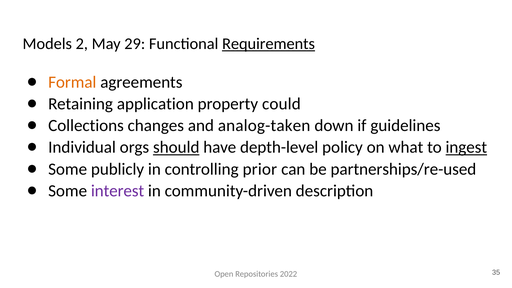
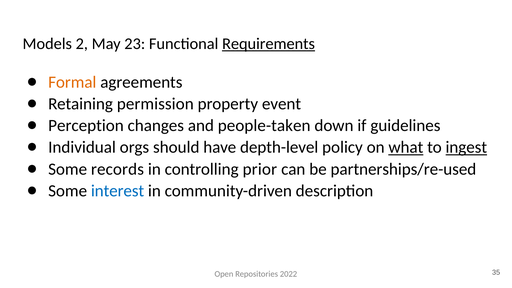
29: 29 -> 23
application: application -> permission
could: could -> event
Collections: Collections -> Perception
analog-taken: analog-taken -> people-taken
should underline: present -> none
what underline: none -> present
publicly: publicly -> records
interest colour: purple -> blue
